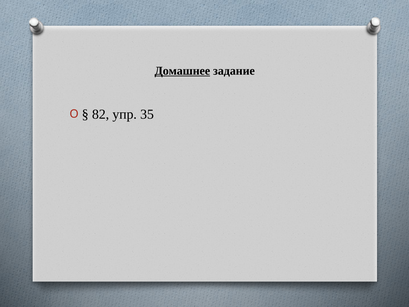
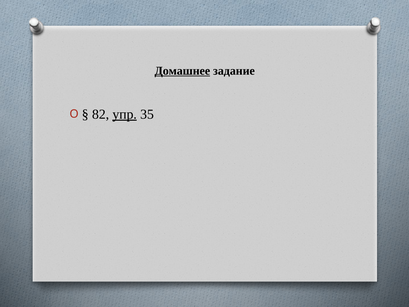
упр underline: none -> present
